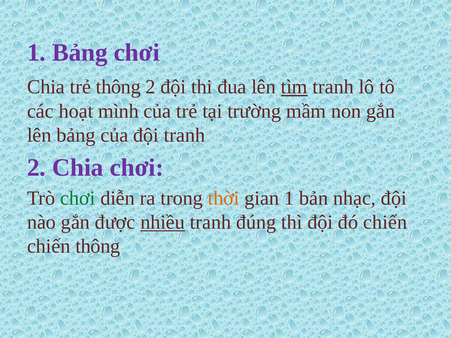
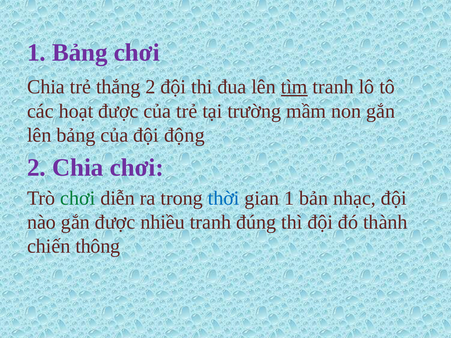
trẻ thông: thông -> thắng
hoạt mình: mình -> được
đội tranh: tranh -> động
thời colour: orange -> blue
nhiều underline: present -> none
đó chiến: chiến -> thành
